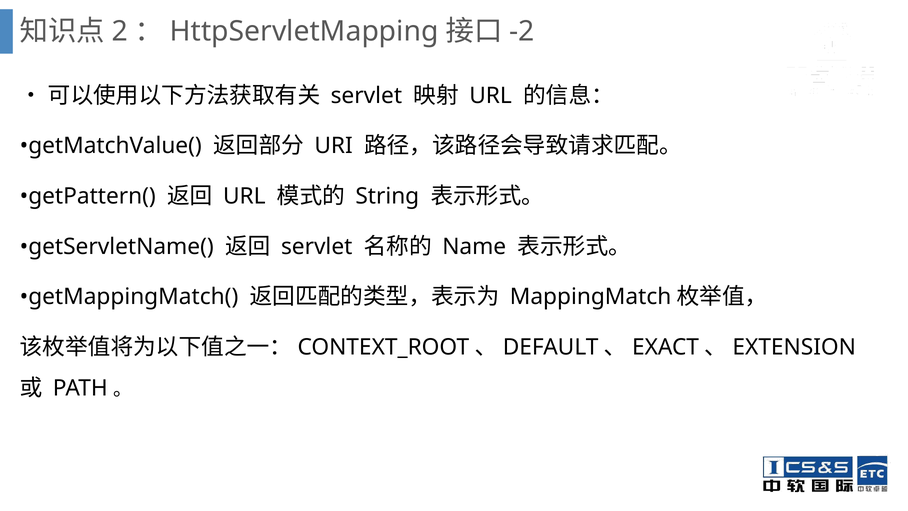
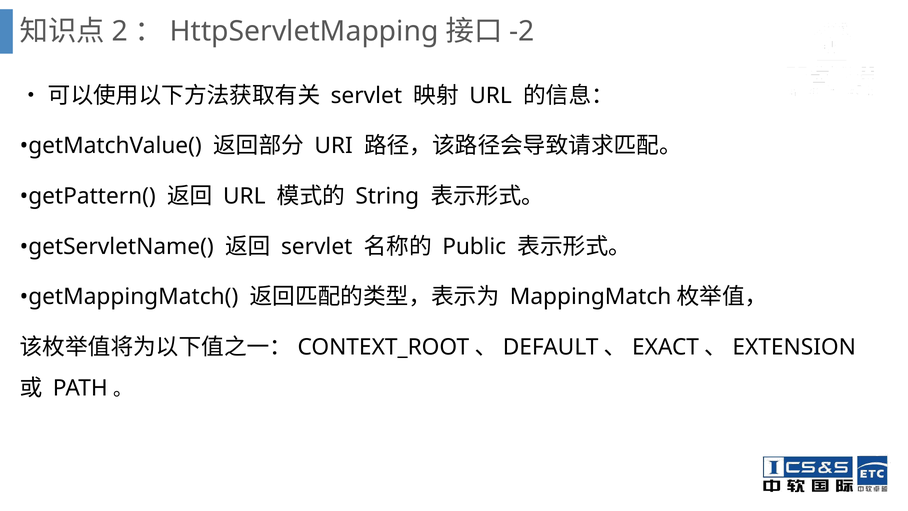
Name: Name -> Public
